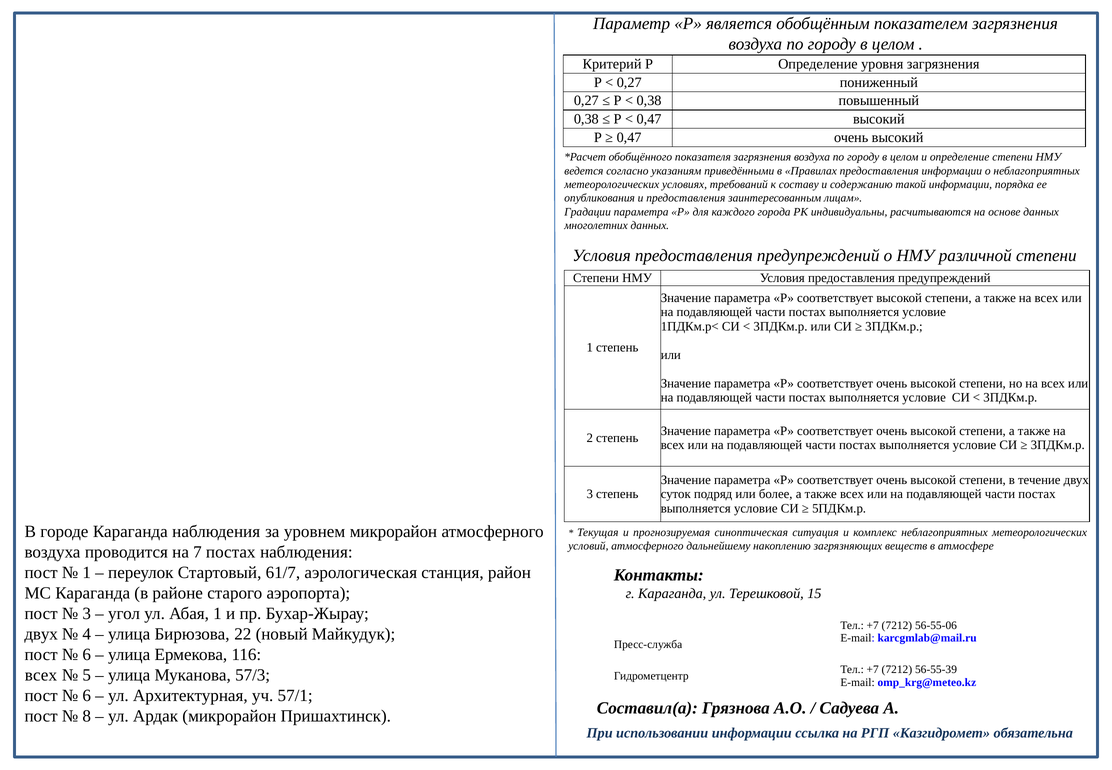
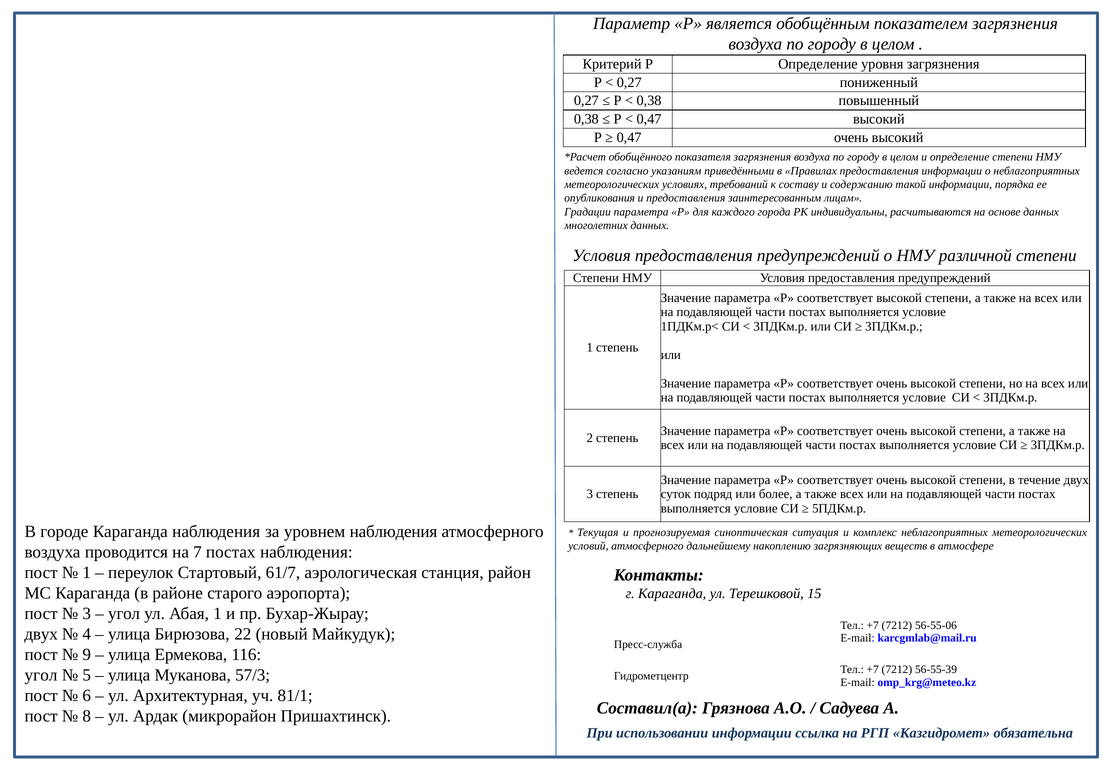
уровнем микрорайон: микрорайон -> наблюдения
6 at (87, 655): 6 -> 9
всех at (41, 675): всех -> угол
57/1: 57/1 -> 81/1
